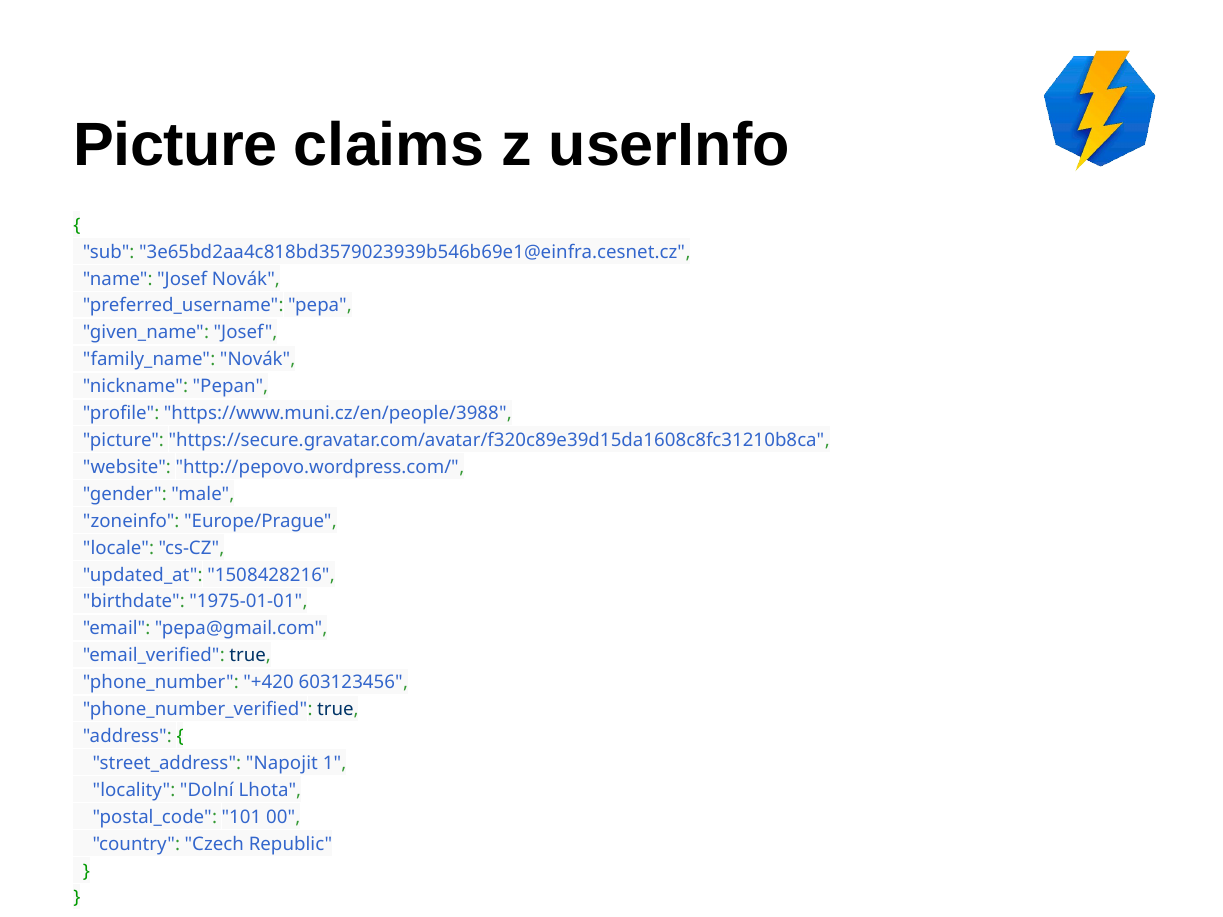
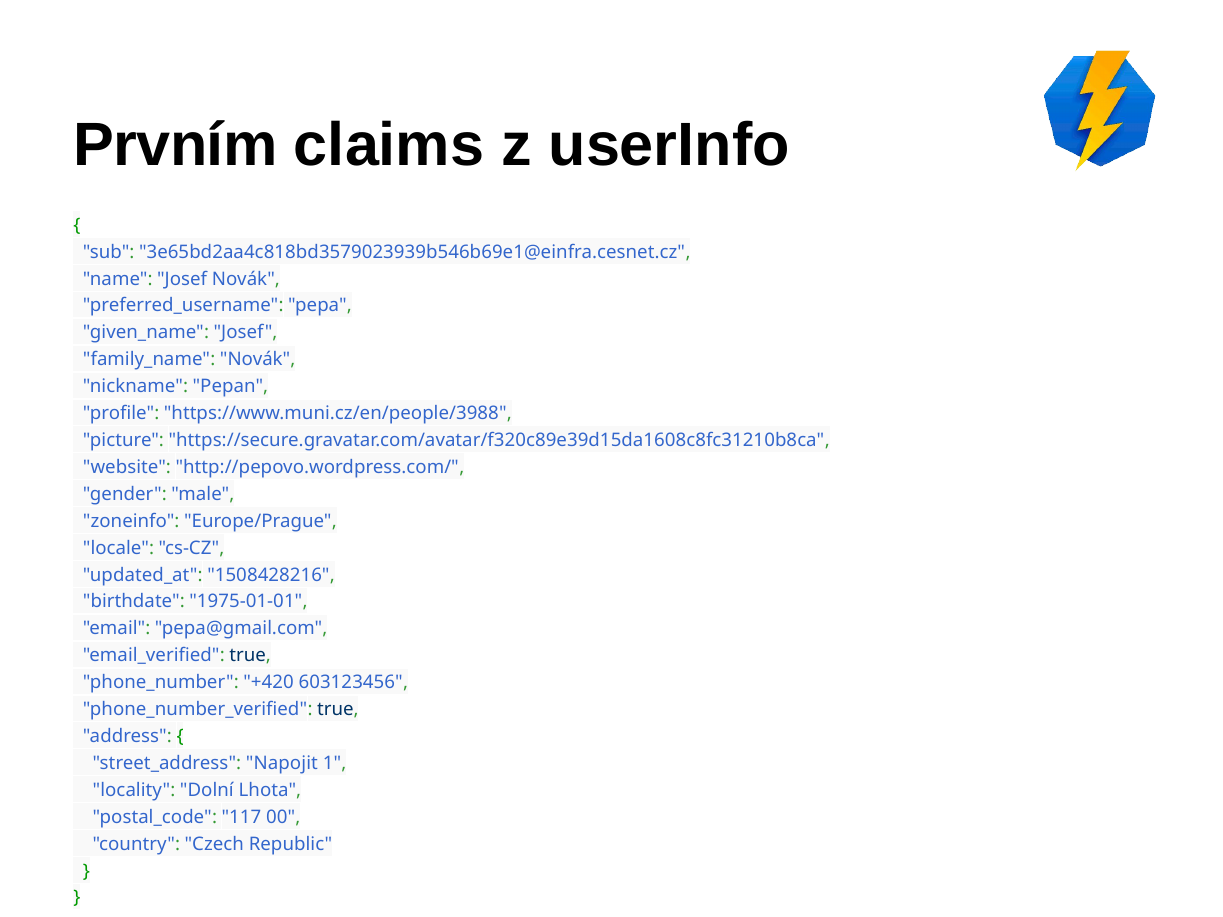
Picture at (175, 145): Picture -> Prvním
101: 101 -> 117
